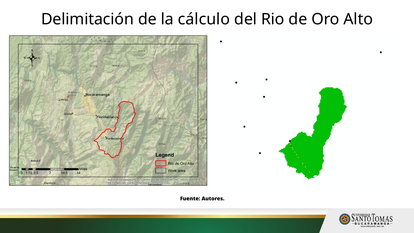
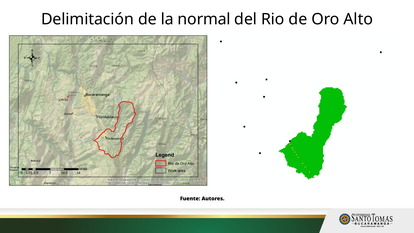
cálculo: cálculo -> normal
